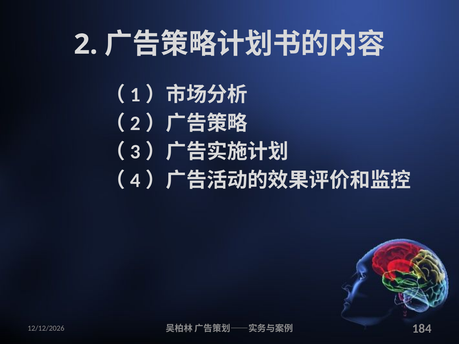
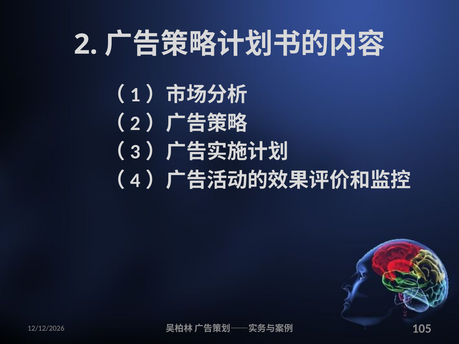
184: 184 -> 105
